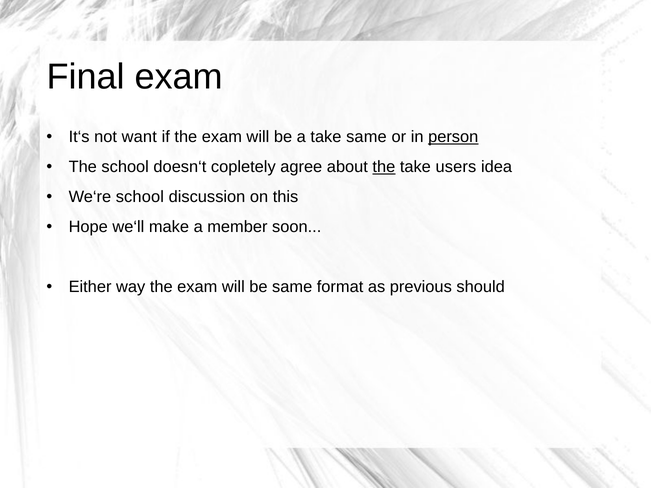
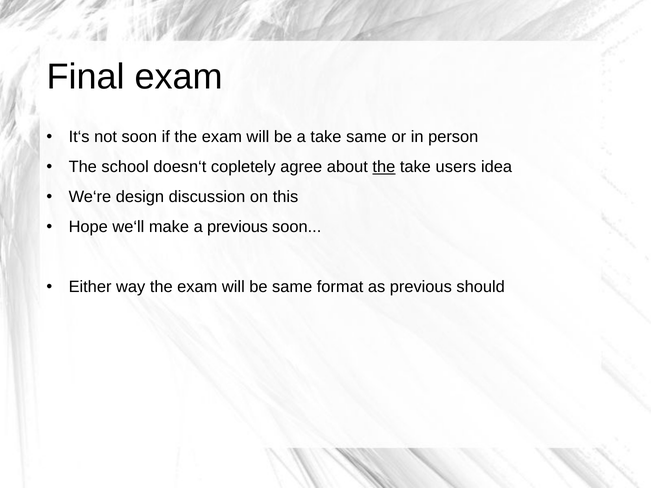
not want: want -> soon
person underline: present -> none
We‘re school: school -> design
a member: member -> previous
